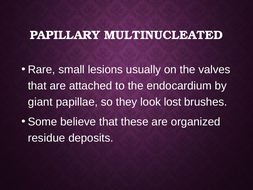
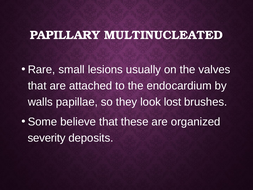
giant: giant -> walls
residue: residue -> severity
